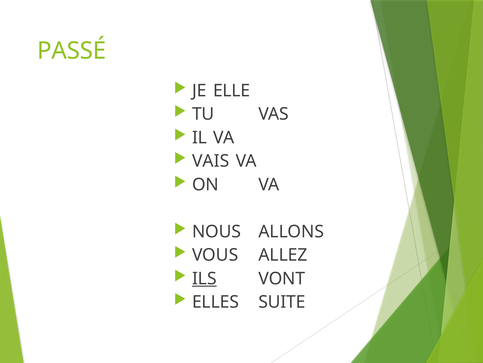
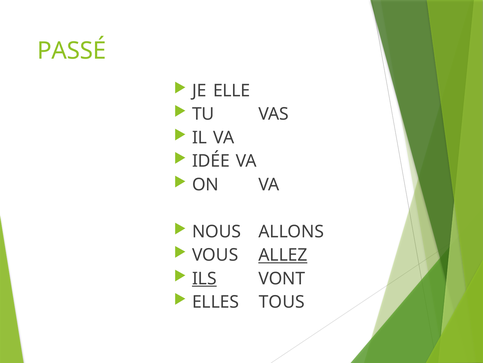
VAIS: VAIS -> IDÉE
ALLEZ underline: none -> present
SUITE: SUITE -> TOUS
